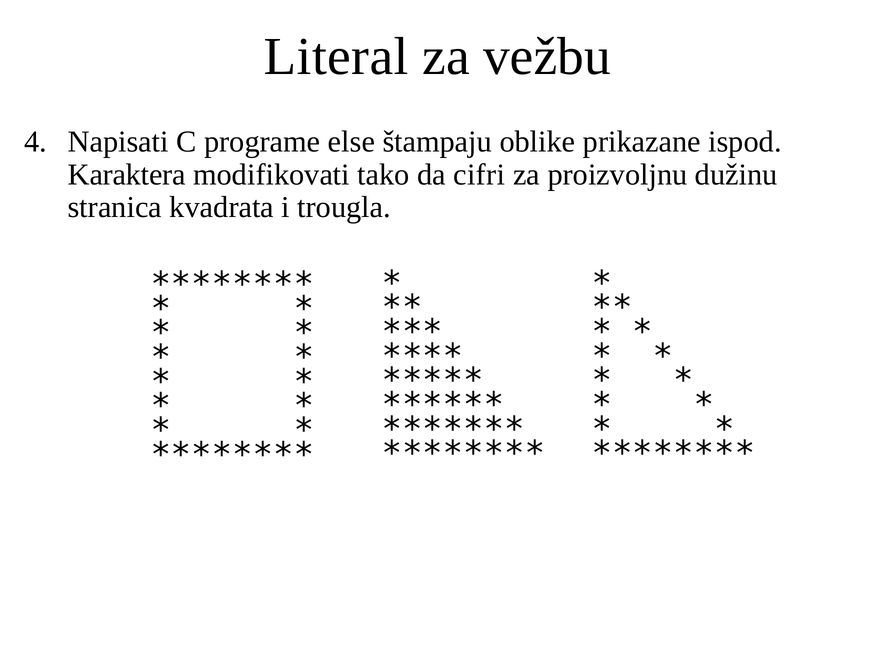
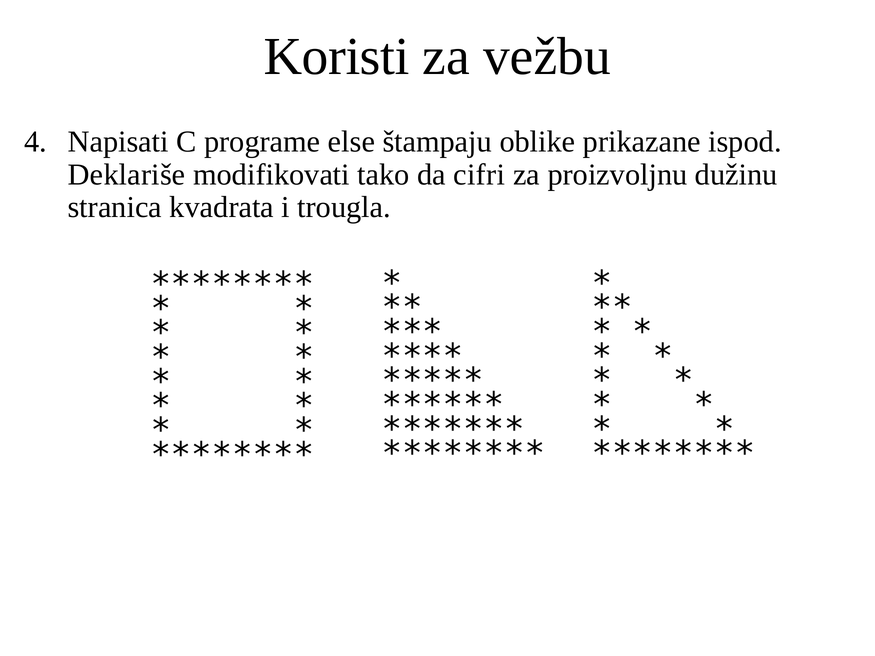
Literal: Literal -> Koristi
Karaktera: Karaktera -> Deklariše
